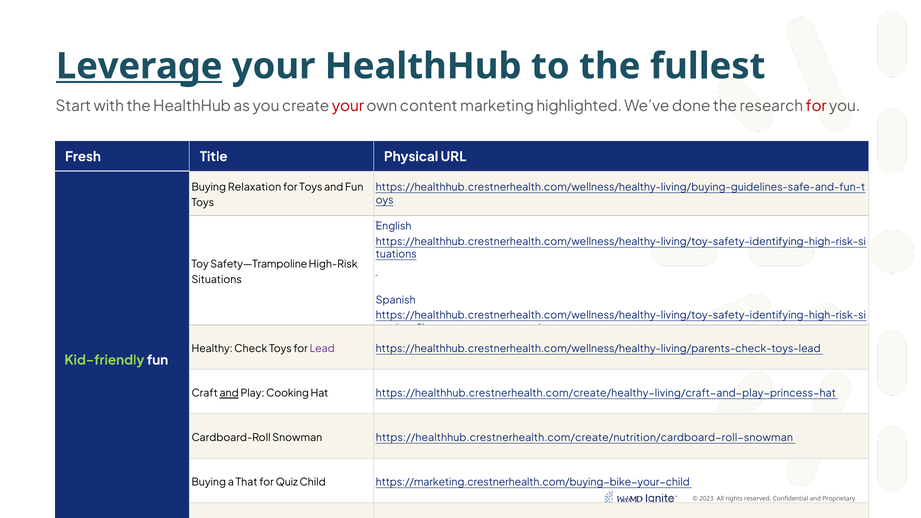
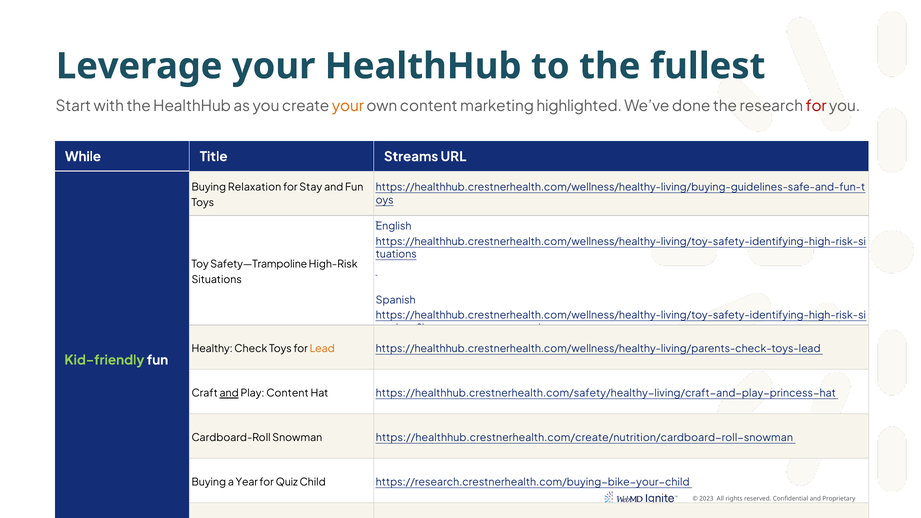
Leverage underline: present -> none
your at (348, 106) colour: red -> orange
Fresh: Fresh -> While
Physical: Physical -> Streams
for Toys: Toys -> Stay
Lead colour: purple -> orange
Play Cooking: Cooking -> Content
https://healthhub.crestnerhealth.com/create/healthy-living/craft-and-play-princess-hat: https://healthhub.crestnerhealth.com/create/healthy-living/craft-and-play-princess-hat -> https://healthhub.crestnerhealth.com/safety/healthy-living/craft-and-play-princess-hat
That: That -> Year
https://marketing.crestnerhealth.com/buying-bike-your-child: https://marketing.crestnerhealth.com/buying-bike-your-child -> https://research.crestnerhealth.com/buying-bike-your-child
